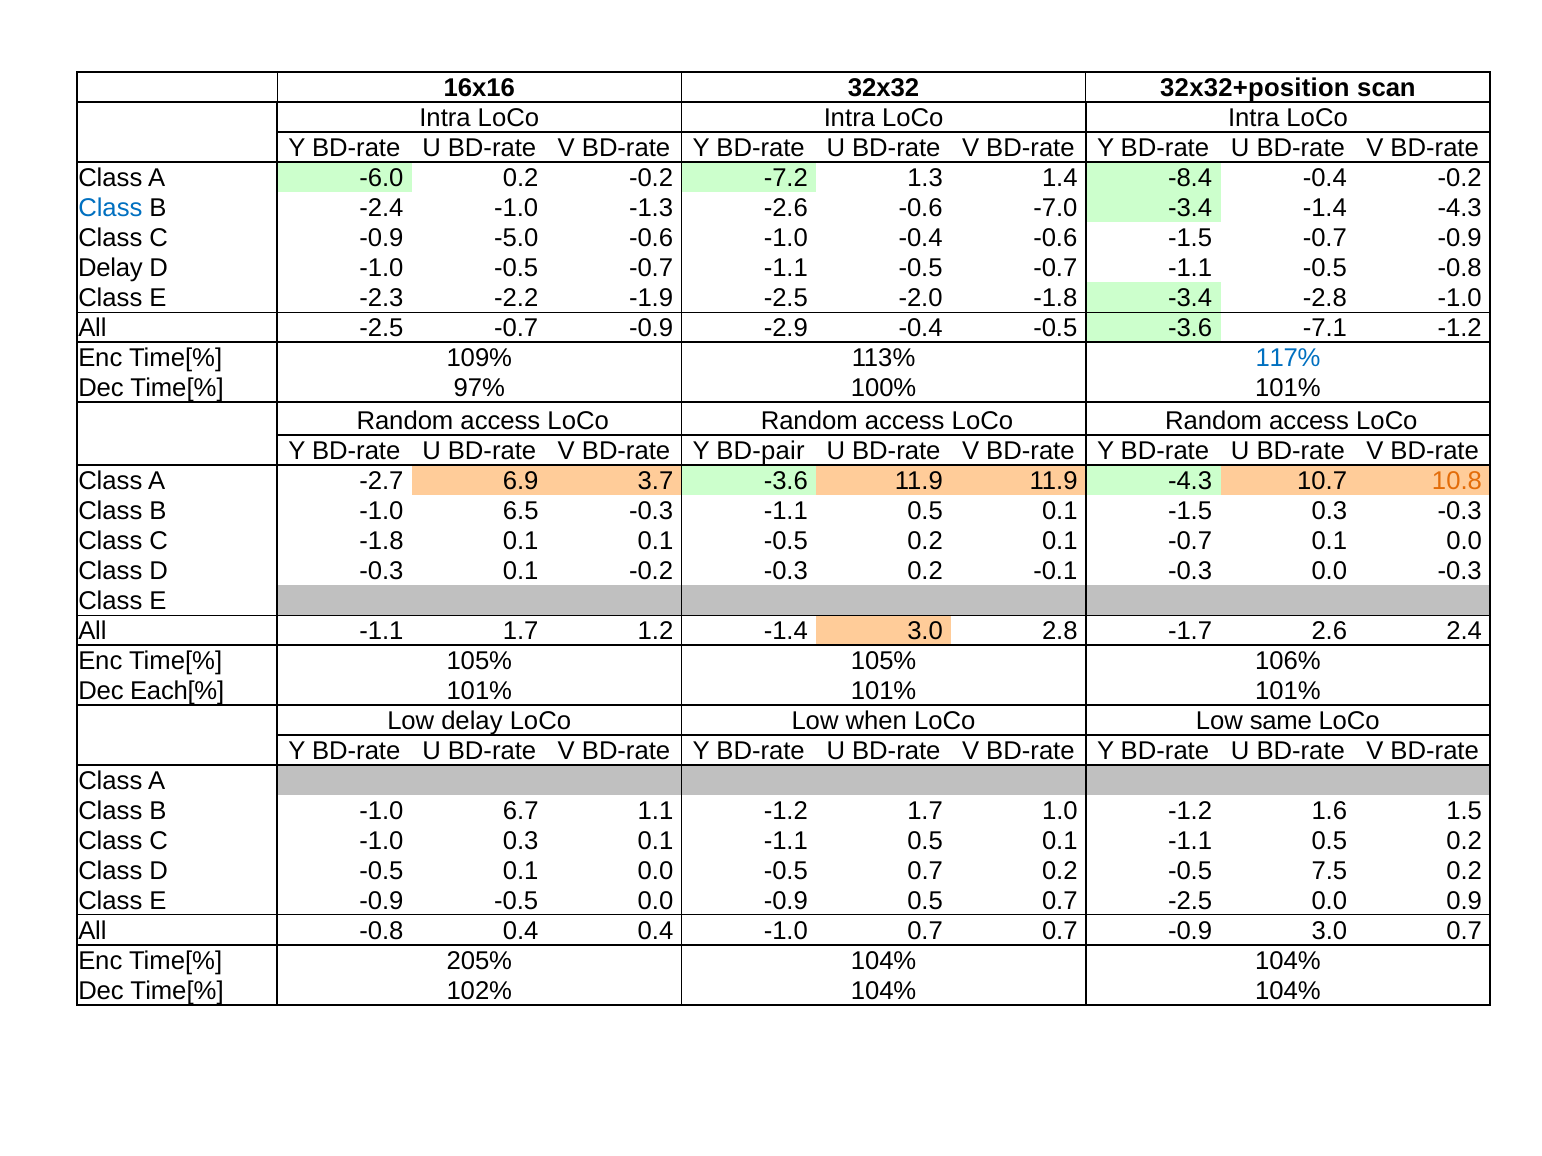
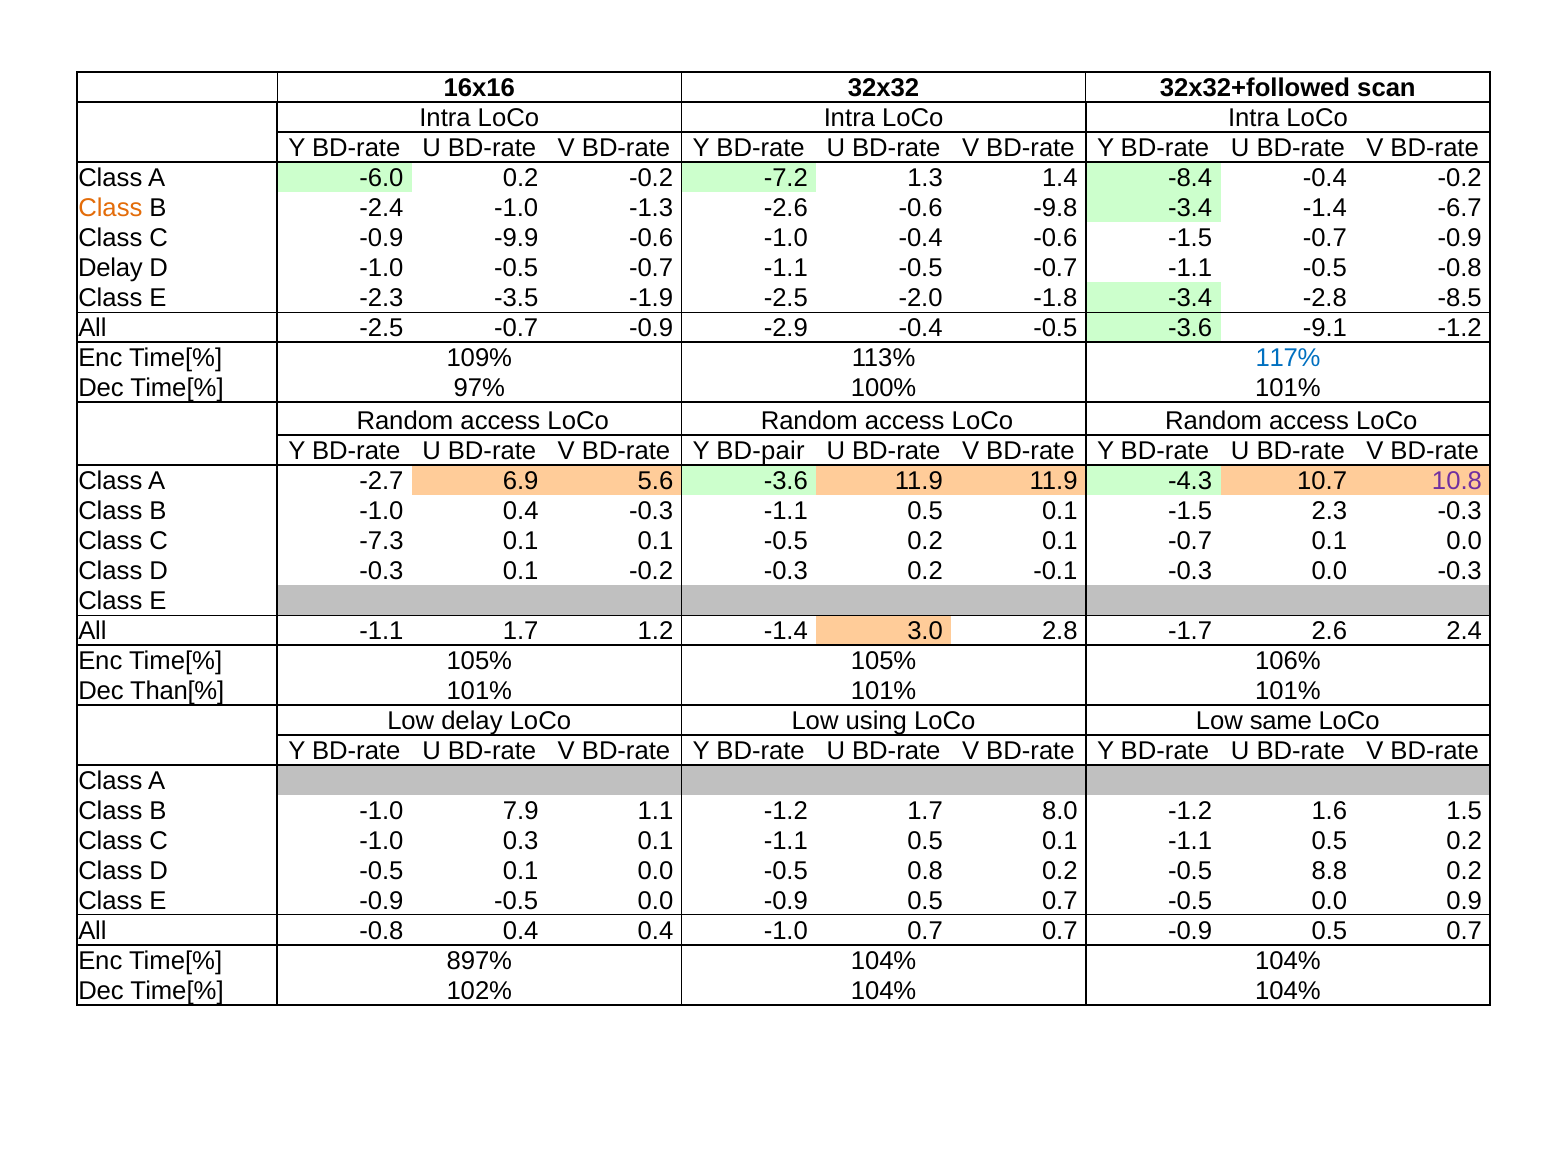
32x32+position: 32x32+position -> 32x32+followed
Class at (110, 208) colour: blue -> orange
-7.0: -7.0 -> -9.8
-1.4 -4.3: -4.3 -> -6.7
-5.0: -5.0 -> -9.9
-2.2: -2.2 -> -3.5
-2.8 -1.0: -1.0 -> -8.5
-7.1: -7.1 -> -9.1
3.7: 3.7 -> 5.6
10.8 colour: orange -> purple
-1.0 6.5: 6.5 -> 0.4
-1.5 0.3: 0.3 -> 2.3
C -1.8: -1.8 -> -7.3
Each[%: Each[% -> Than[%
when: when -> using
6.7: 6.7 -> 7.9
1.0: 1.0 -> 8.0
-0.5 0.7: 0.7 -> 0.8
7.5: 7.5 -> 8.8
0.7 -2.5: -2.5 -> -0.5
0.7 -0.9 3.0: 3.0 -> 0.5
205%: 205% -> 897%
